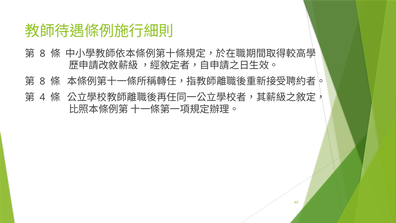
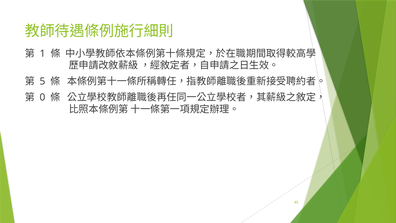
8 at (43, 53): 8 -> 1
8 at (42, 81): 8 -> 5
4: 4 -> 0
